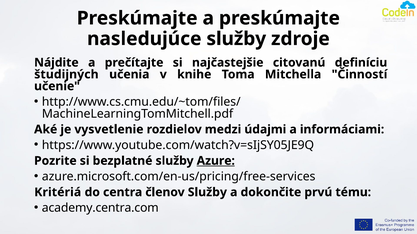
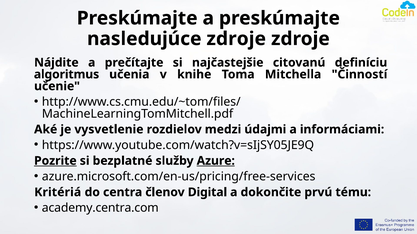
nasledujúce služby: služby -> zdroje
študijných: študijných -> algoritmus
Pozrite underline: none -> present
členov Služby: Služby -> Digital
